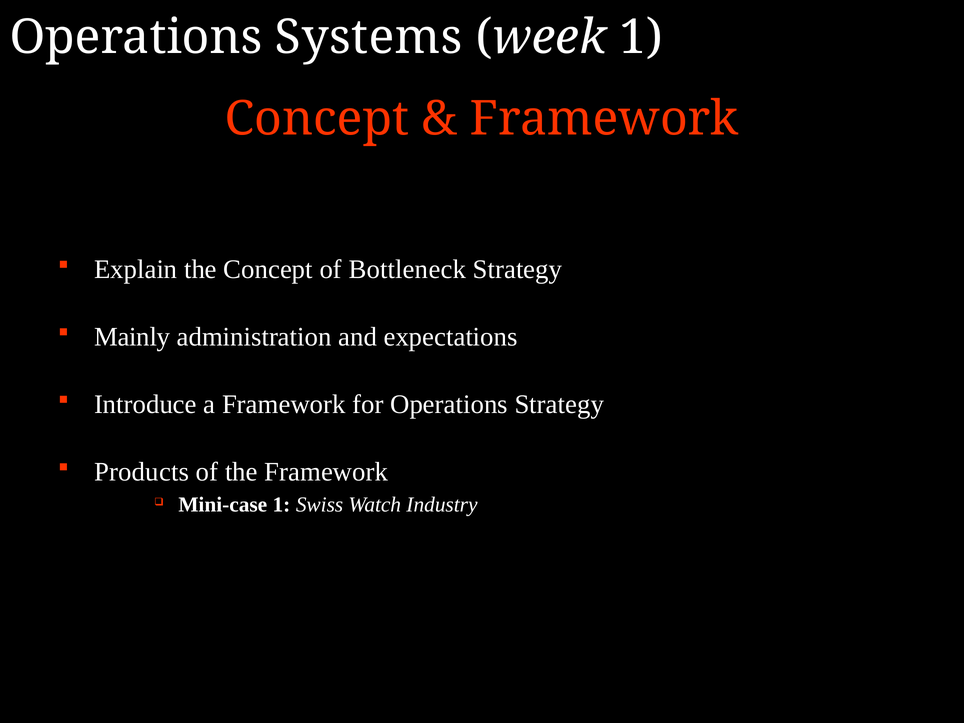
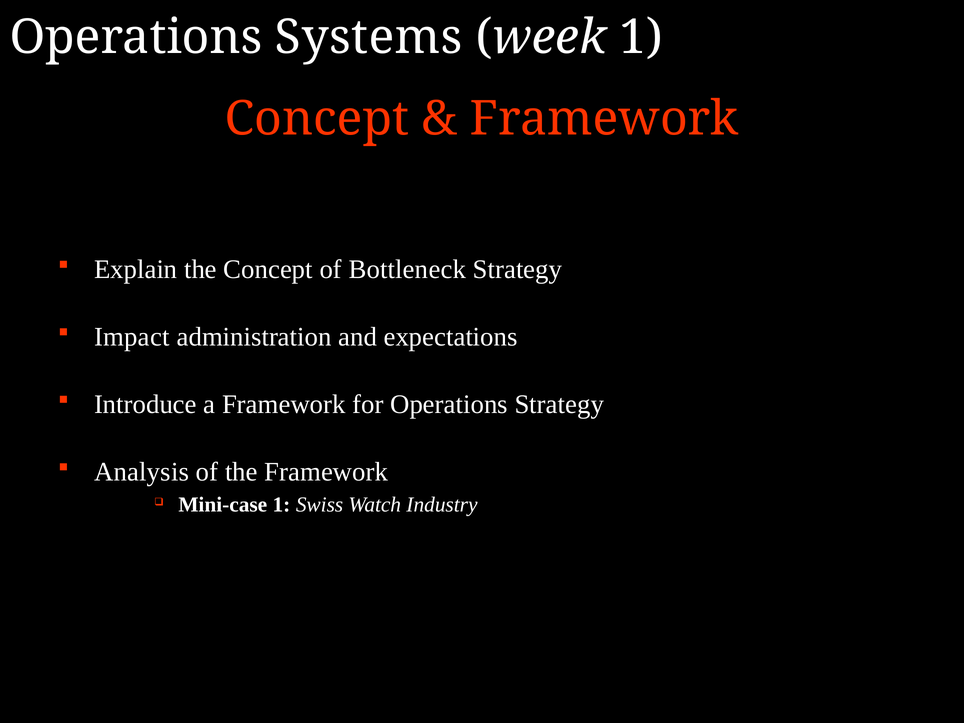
Mainly: Mainly -> Impact
Products: Products -> Analysis
